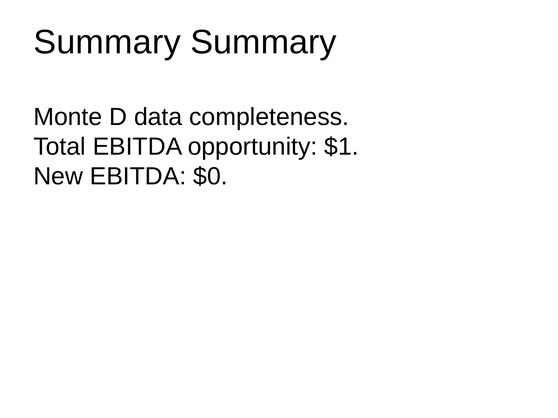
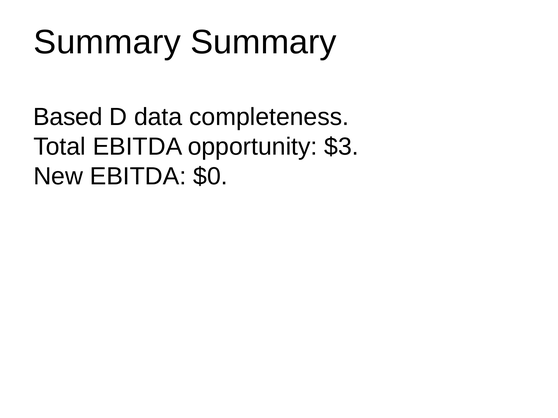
Monte: Monte -> Based
$1: $1 -> $3
